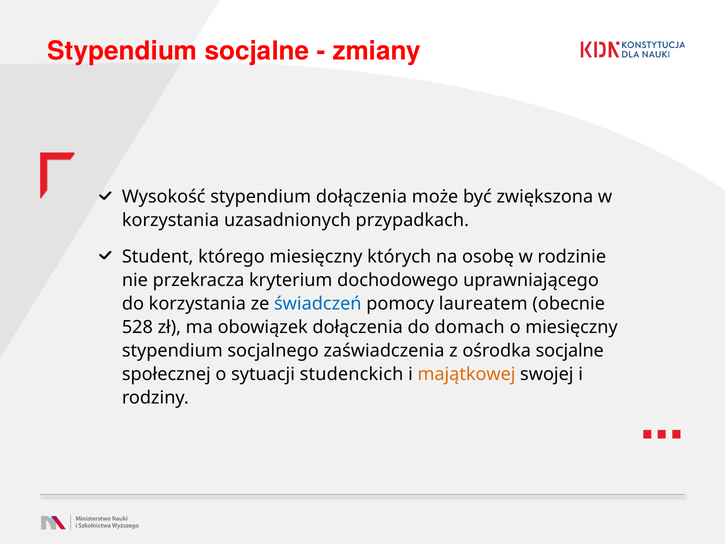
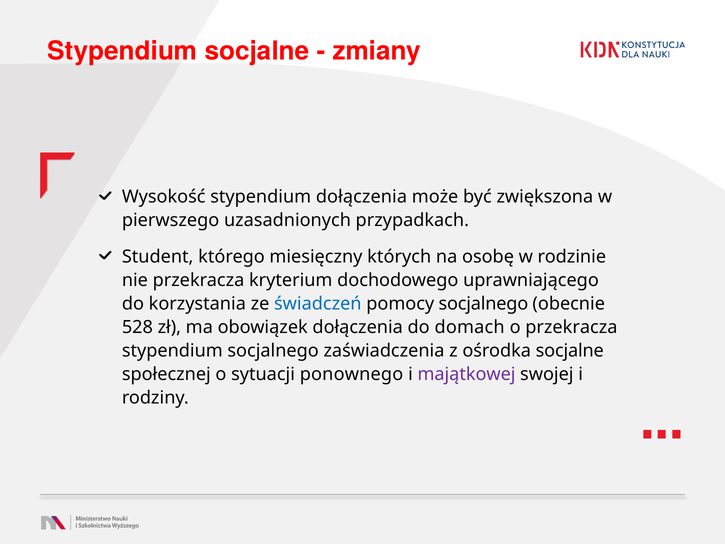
korzystania at (171, 220): korzystania -> pierwszego
pomocy laureatem: laureatem -> socjalnego
o miesięczny: miesięczny -> przekracza
studenckich: studenckich -> ponownego
majątkowej colour: orange -> purple
